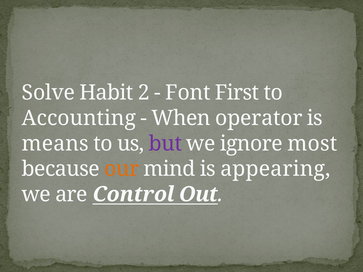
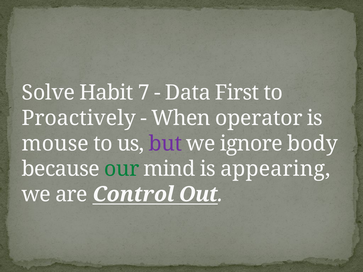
2: 2 -> 7
Font: Font -> Data
Accounting: Accounting -> Proactively
means: means -> mouse
most: most -> body
our colour: orange -> green
